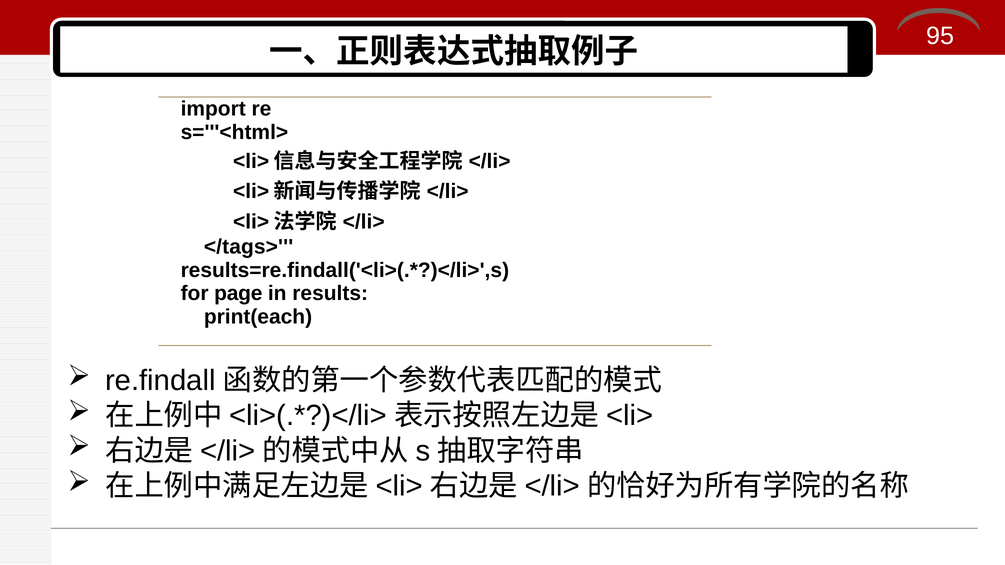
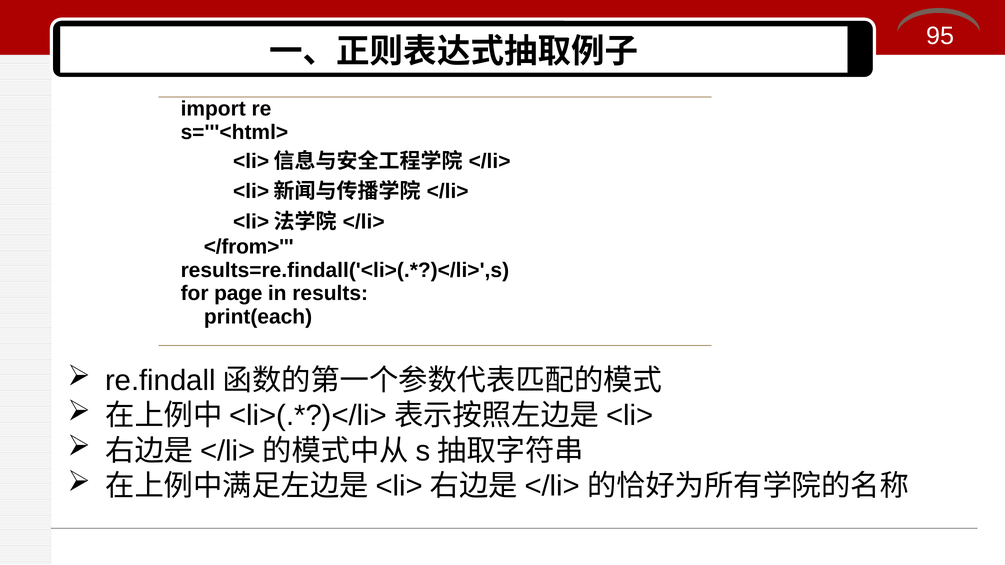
</tags>: </tags> -> </from>
